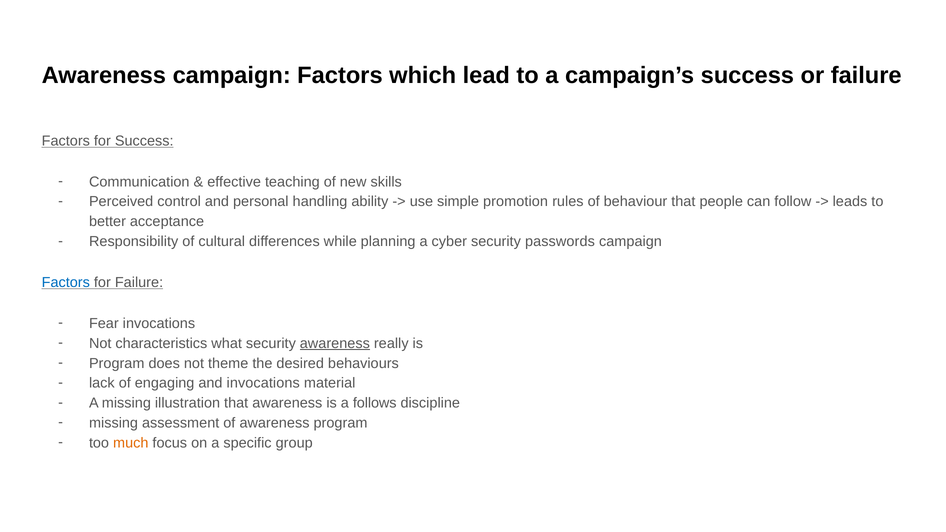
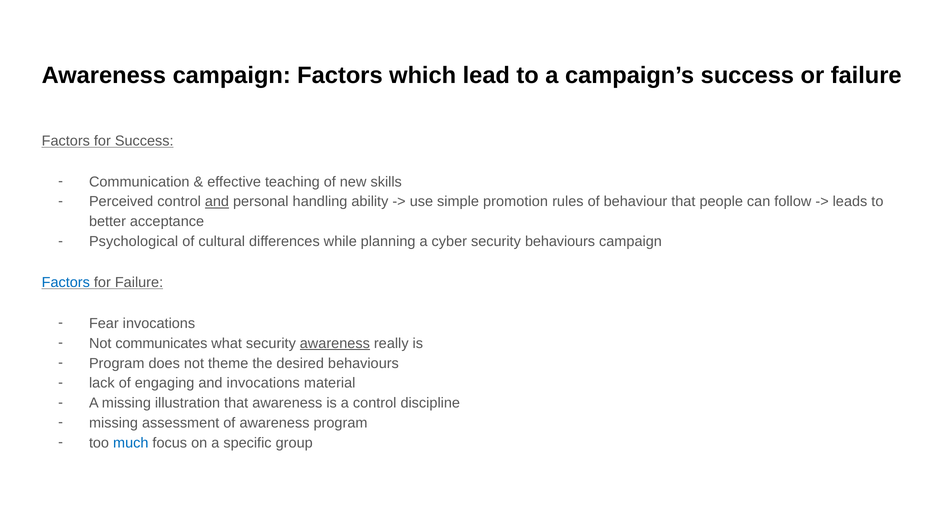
and at (217, 202) underline: none -> present
Responsibility: Responsibility -> Psychological
security passwords: passwords -> behaviours
characteristics: characteristics -> communicates
a follows: follows -> control
much colour: orange -> blue
